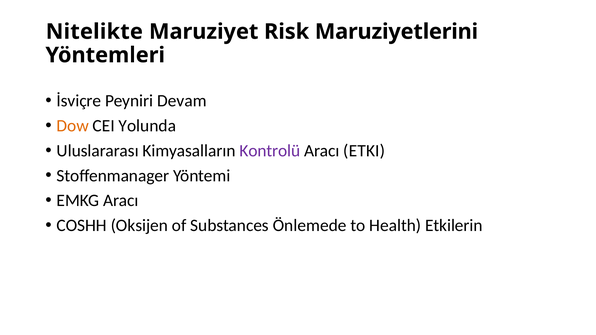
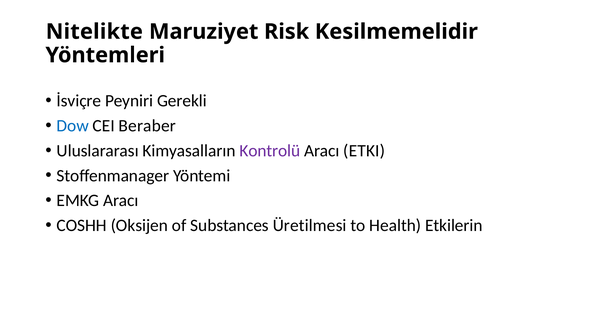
Maruziyetlerini: Maruziyetlerini -> Kesilmemelidir
Devam: Devam -> Gerekli
Dow colour: orange -> blue
Yolunda: Yolunda -> Beraber
Önlemede: Önlemede -> Üretilmesi
